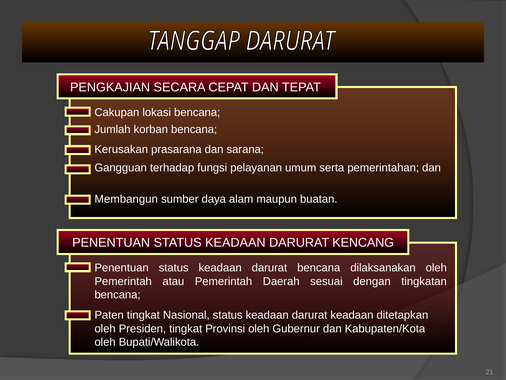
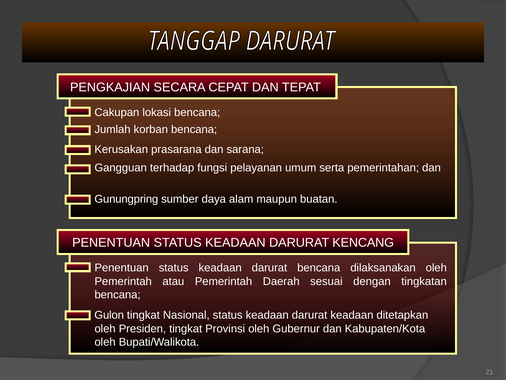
Membangun: Membangun -> Gunungpring
Paten: Paten -> Gulon
